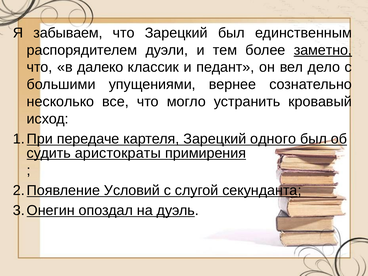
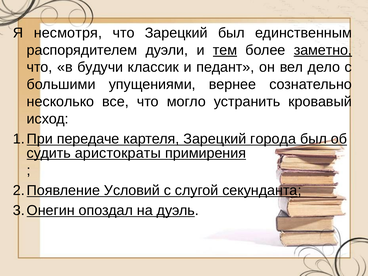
забываем: забываем -> несмотря
тем underline: none -> present
далеко: далеко -> будучи
одного: одного -> города
